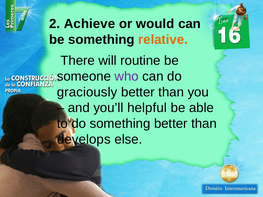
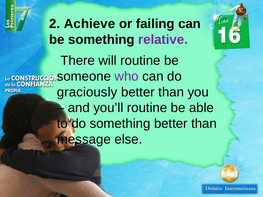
would: would -> failing
relative colour: orange -> purple
you’ll helpful: helpful -> routine
develops: develops -> message
